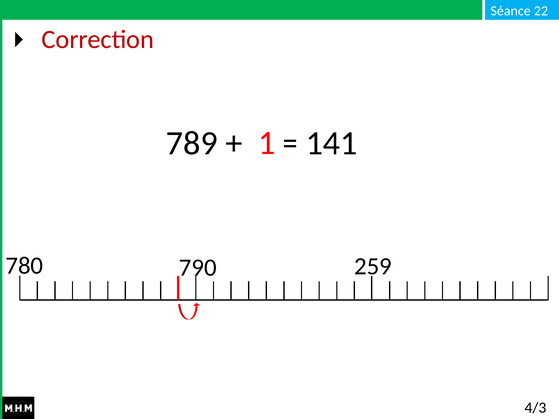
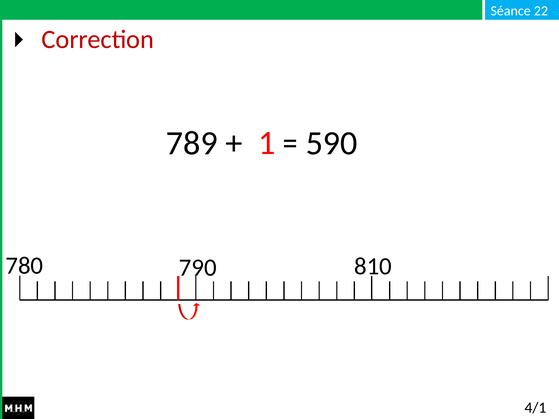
141: 141 -> 590
259: 259 -> 810
4/3: 4/3 -> 4/1
